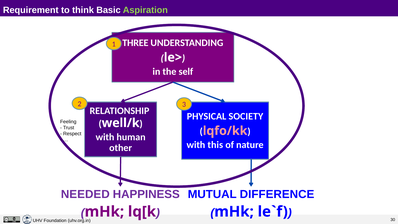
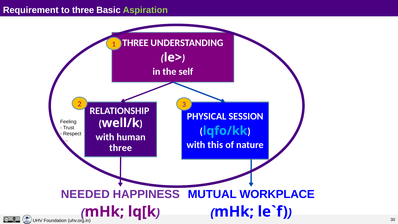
to think: think -> three
SOCIETY: SOCIETY -> SESSION
lqfo/kk colour: pink -> light blue
other at (121, 148): other -> three
DIFFERENCE: DIFFERENCE -> WORKPLACE
